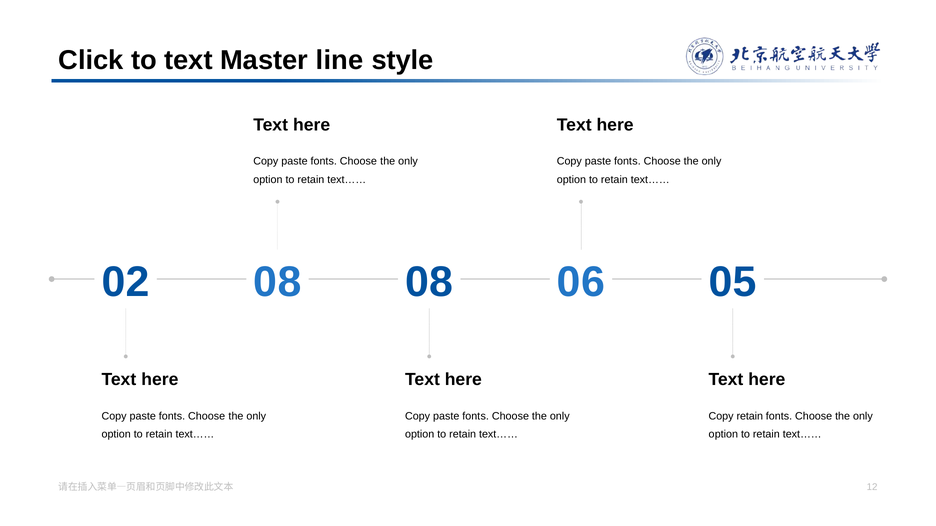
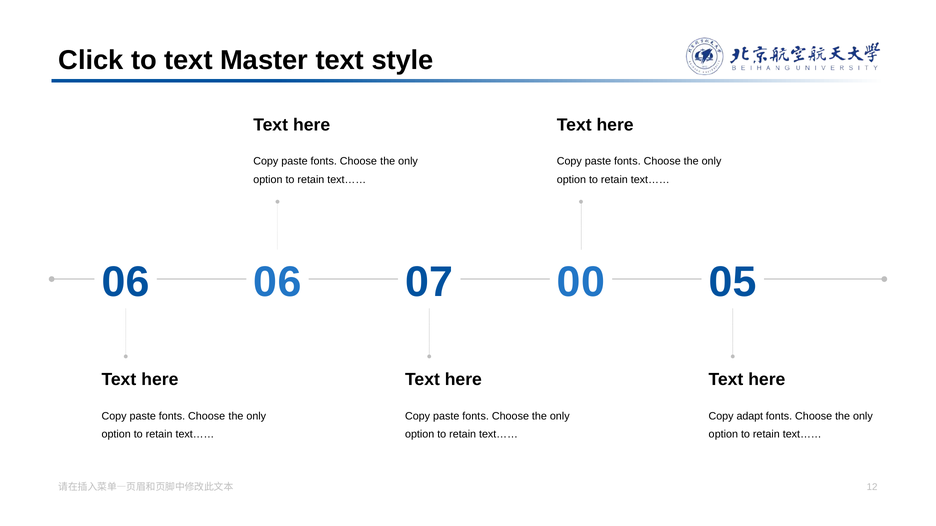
Master line: line -> text
2 at (138, 282): 2 -> 6
8 at (289, 282): 8 -> 6
8 at (441, 282): 8 -> 7
0 6: 6 -> 0
Copy retain: retain -> adapt
